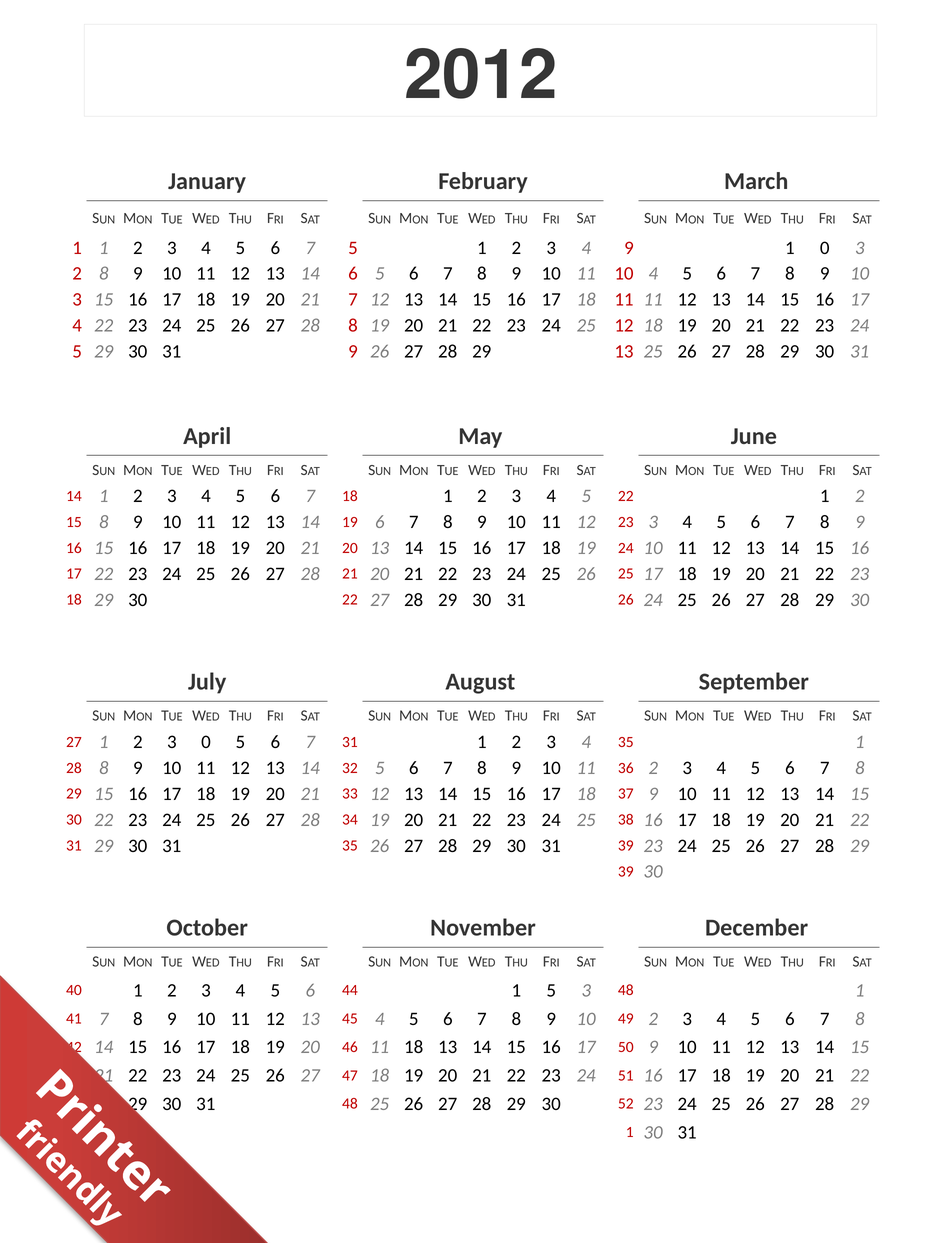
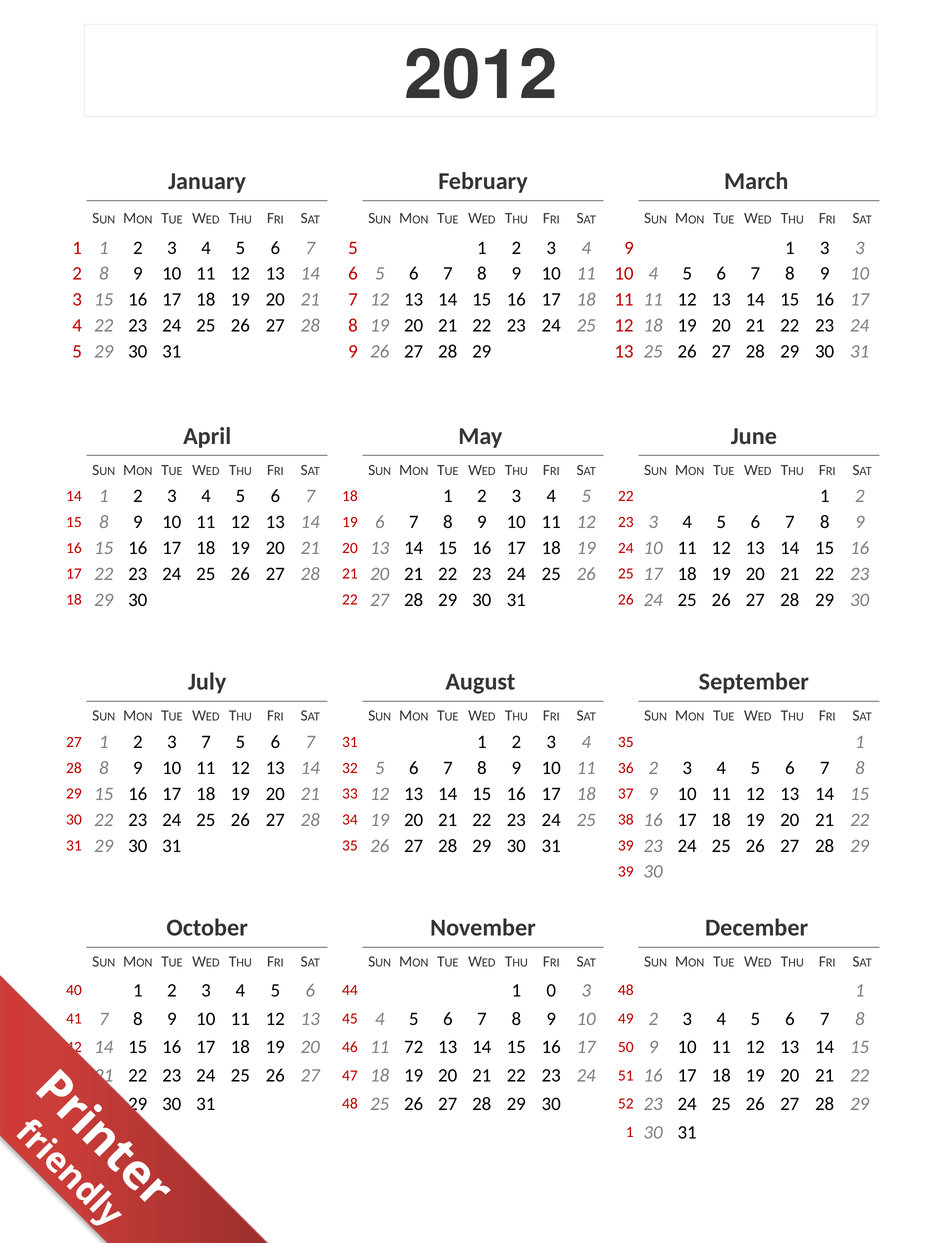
1 0: 0 -> 3
3 0: 0 -> 7
1 5: 5 -> 0
11 18: 18 -> 72
